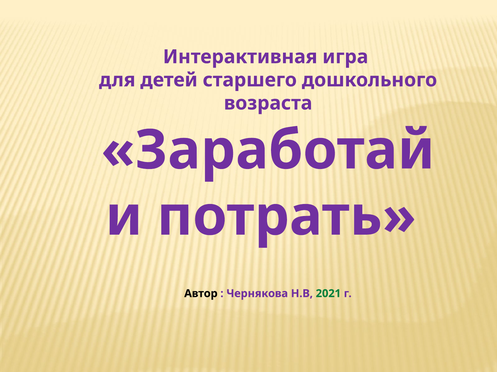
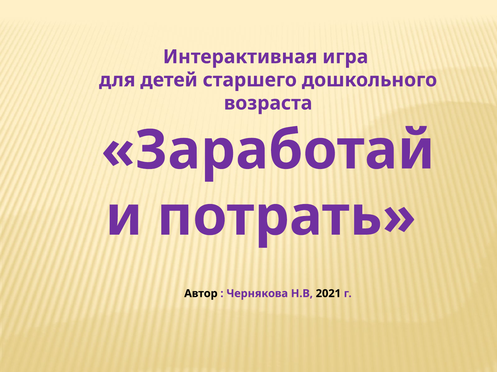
2021 colour: green -> black
